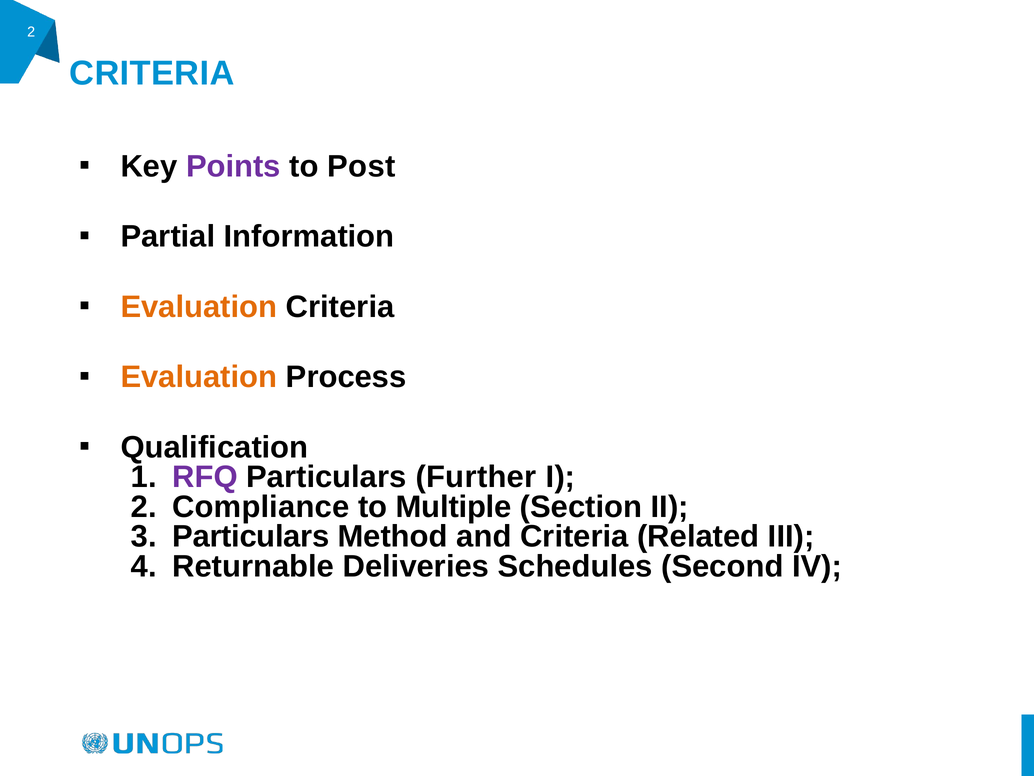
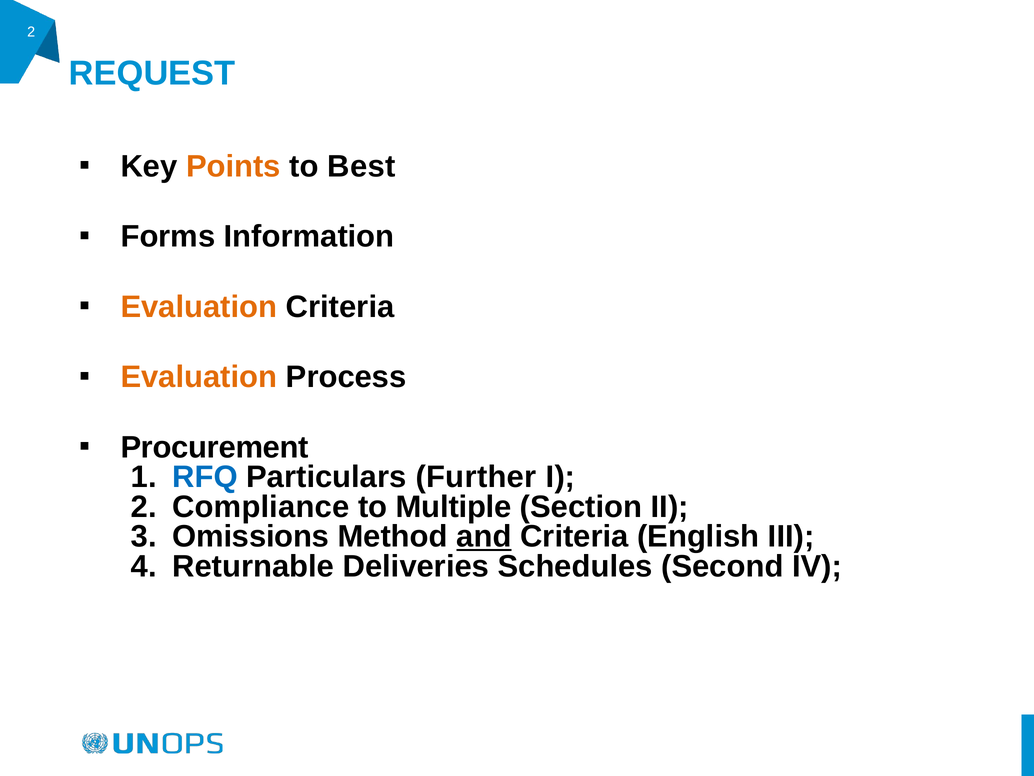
CRITERIA at (152, 73): CRITERIA -> REQUEST
Points colour: purple -> orange
Post: Post -> Best
Partial: Partial -> Forms
Qualification: Qualification -> Procurement
RFQ colour: purple -> blue
Particulars at (251, 536): Particulars -> Omissions
and underline: none -> present
Related: Related -> English
